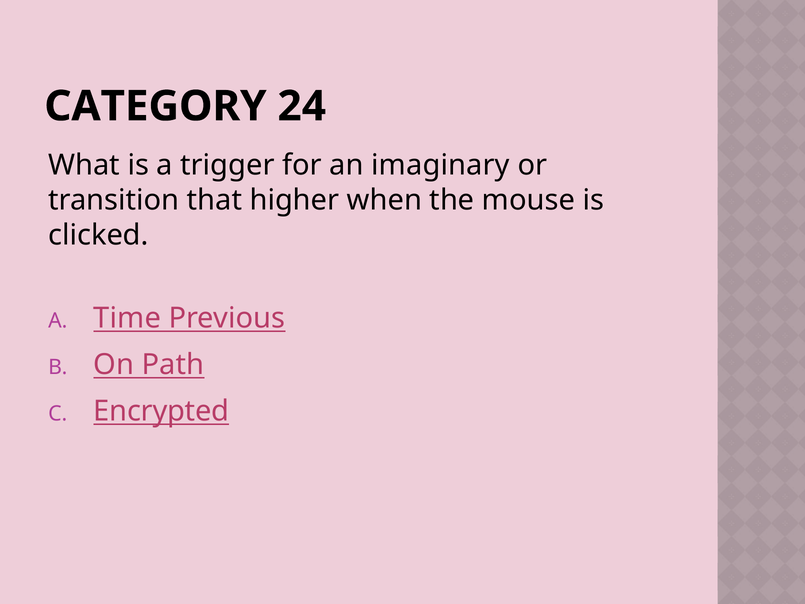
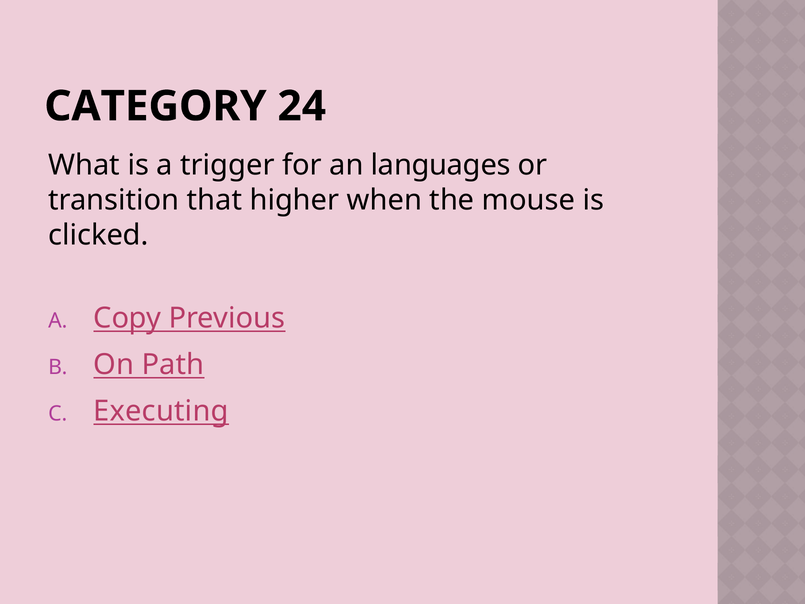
imaginary: imaginary -> languages
Time: Time -> Copy
Encrypted: Encrypted -> Executing
